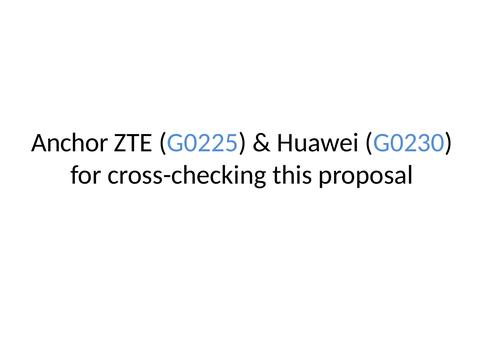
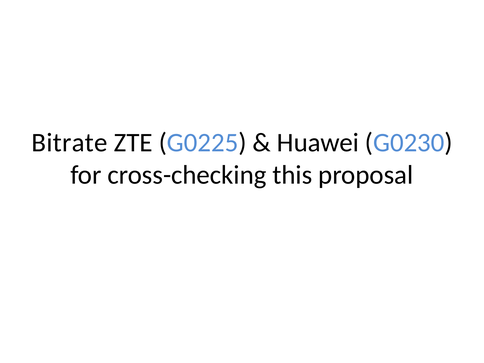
Anchor: Anchor -> Bitrate
